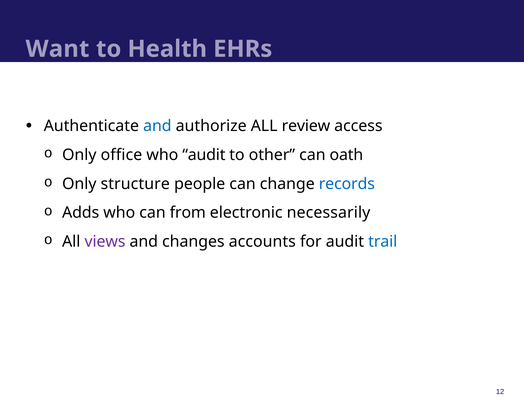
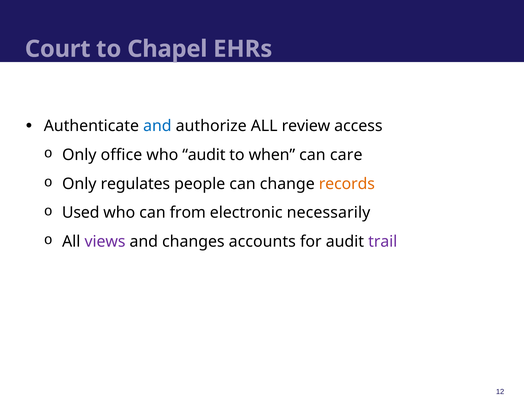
Want: Want -> Court
Health: Health -> Chapel
other: other -> when
oath: oath -> care
structure: structure -> regulates
records colour: blue -> orange
Adds: Adds -> Used
trail colour: blue -> purple
